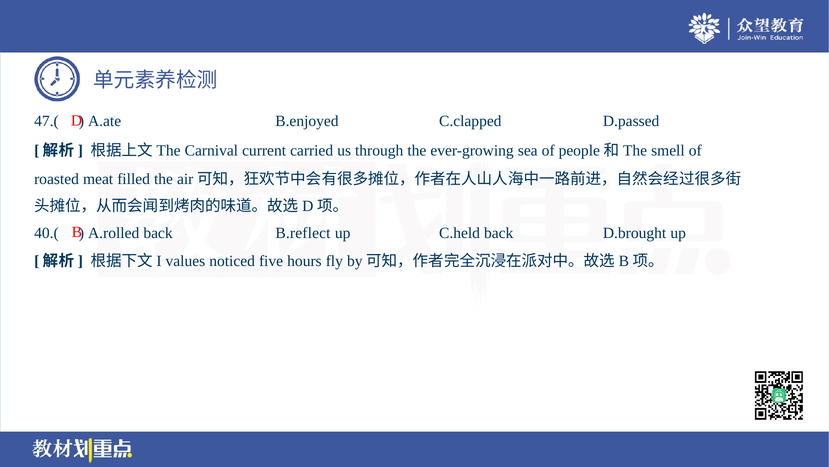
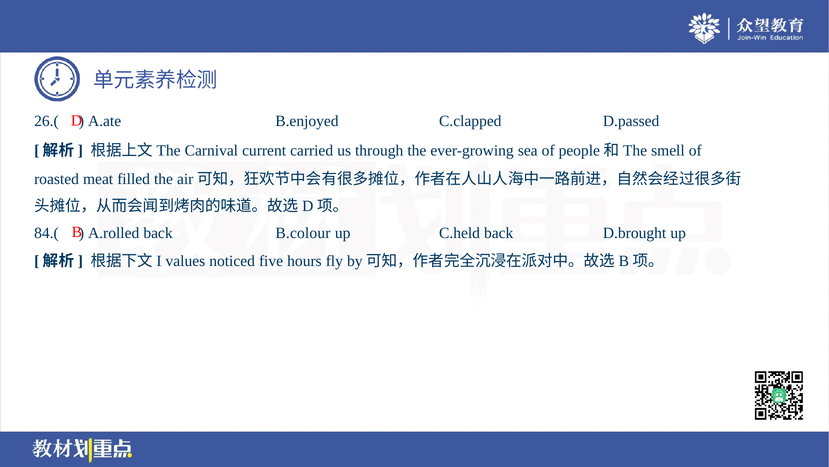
47.(: 47.( -> 26.(
40.(: 40.( -> 84.(
B.reflect: B.reflect -> B.colour
